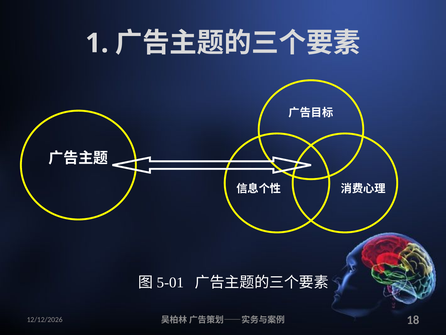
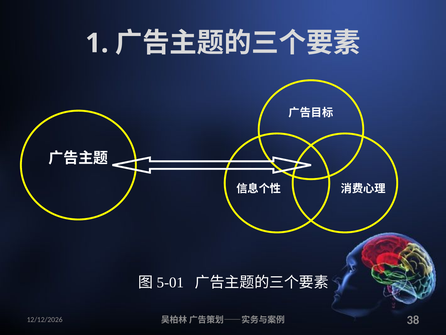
18: 18 -> 38
